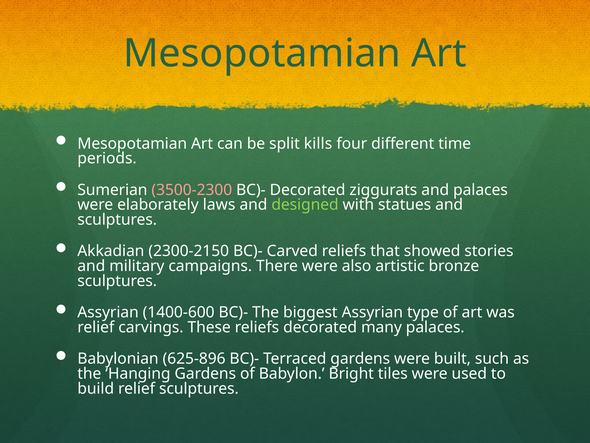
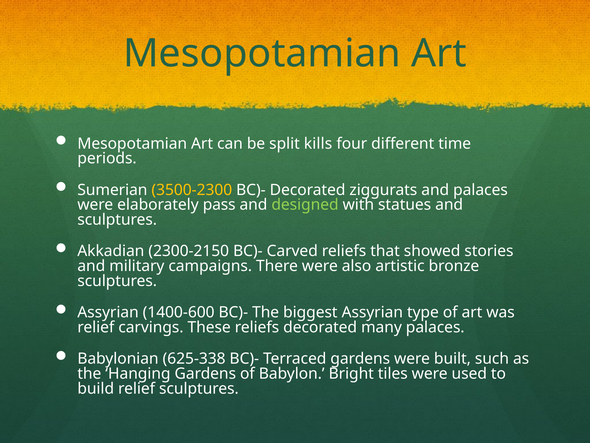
3500-2300 colour: pink -> yellow
laws: laws -> pass
625-896: 625-896 -> 625-338
